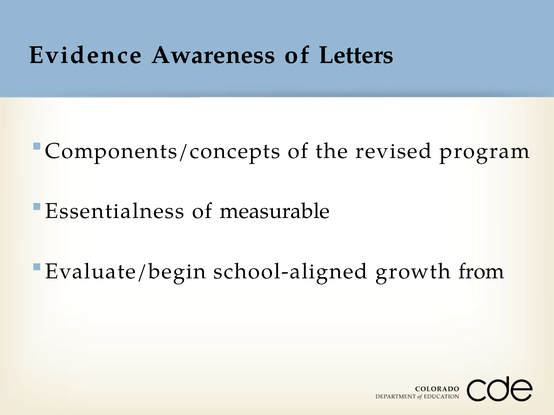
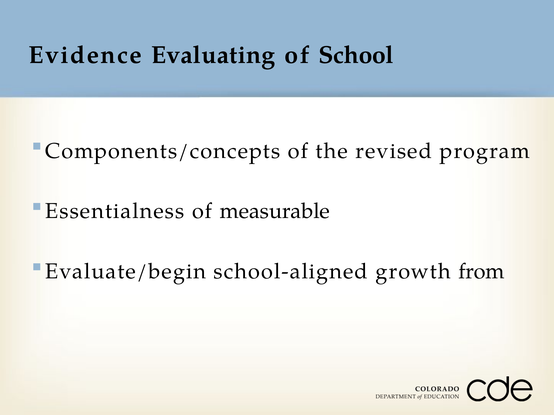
Awareness: Awareness -> Evaluating
Letters: Letters -> School
